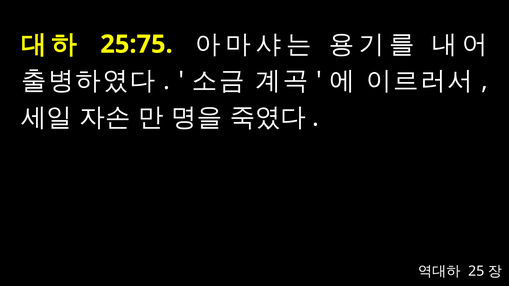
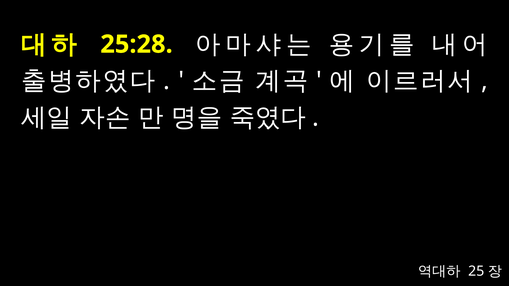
25:75: 25:75 -> 25:28
